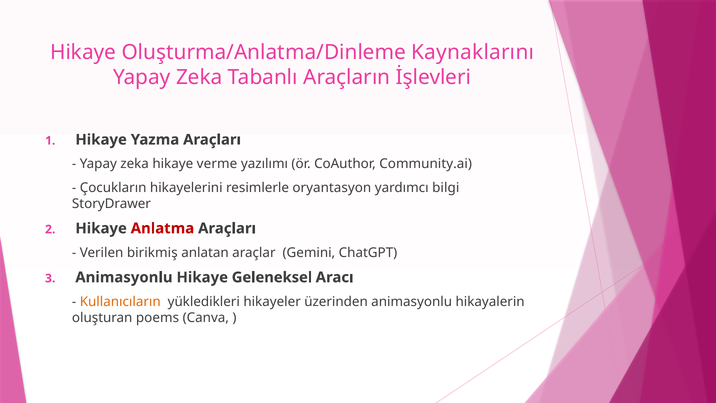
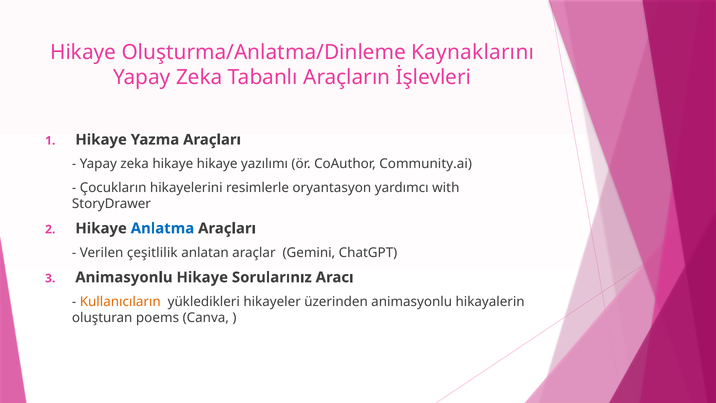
hikaye verme: verme -> hikaye
bilgi: bilgi -> with
Anlatma colour: red -> blue
birikmiş: birikmiş -> çeşitlilik
Geleneksel: Geleneksel -> Sorularınız
